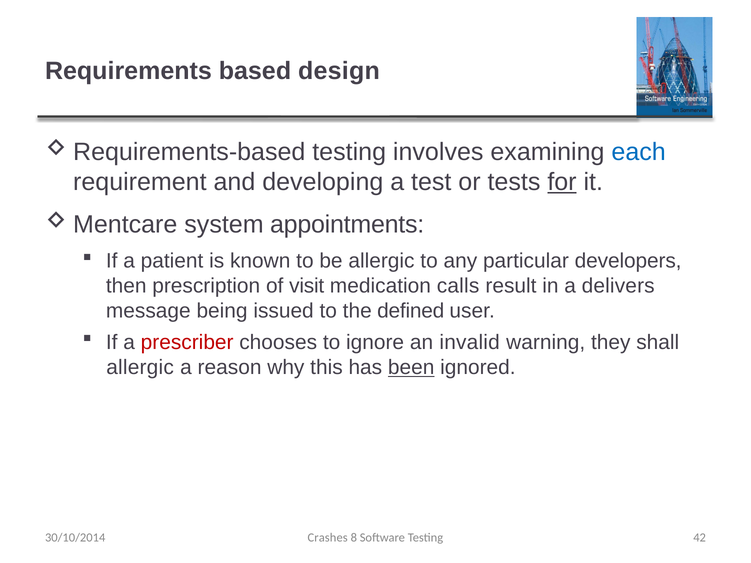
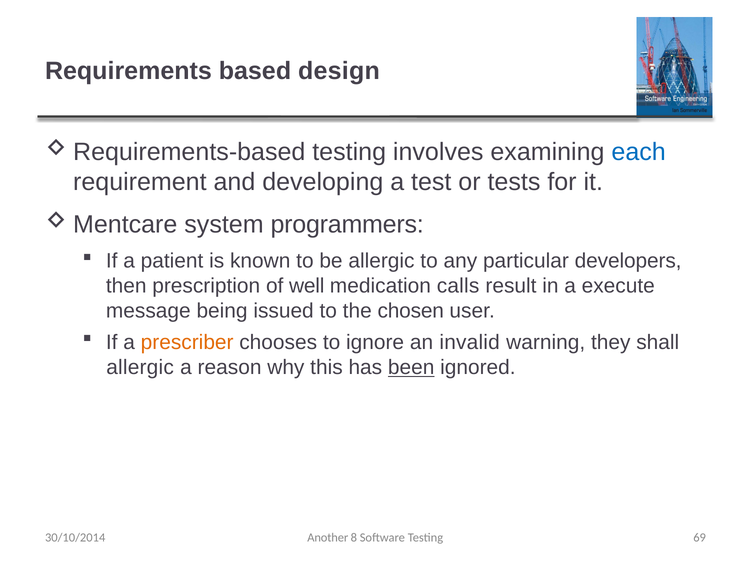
for underline: present -> none
appointments: appointments -> programmers
visit: visit -> well
delivers: delivers -> execute
defined: defined -> chosen
prescriber colour: red -> orange
Crashes: Crashes -> Another
42: 42 -> 69
